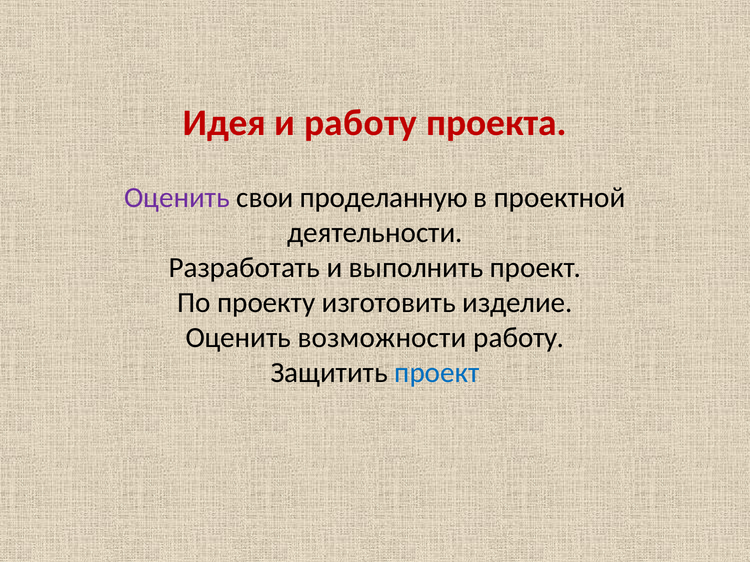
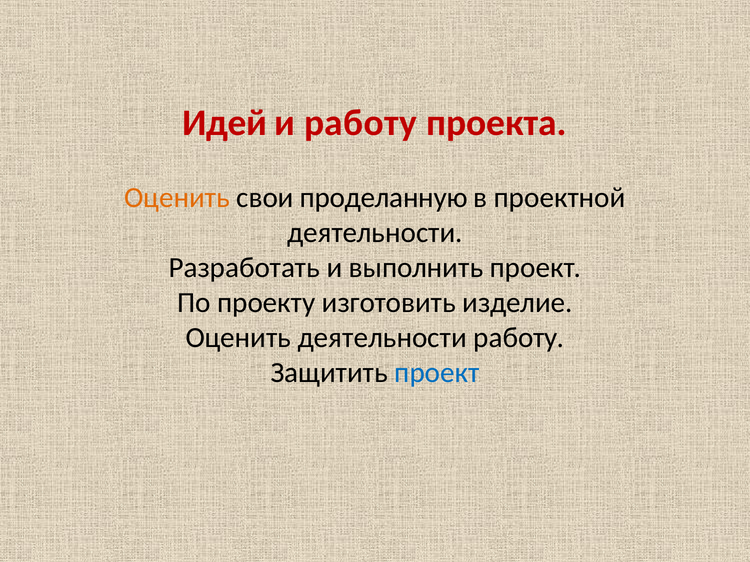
Идея: Идея -> Идей
Оценить at (177, 198) colour: purple -> orange
Оценить возможности: возможности -> деятельности
